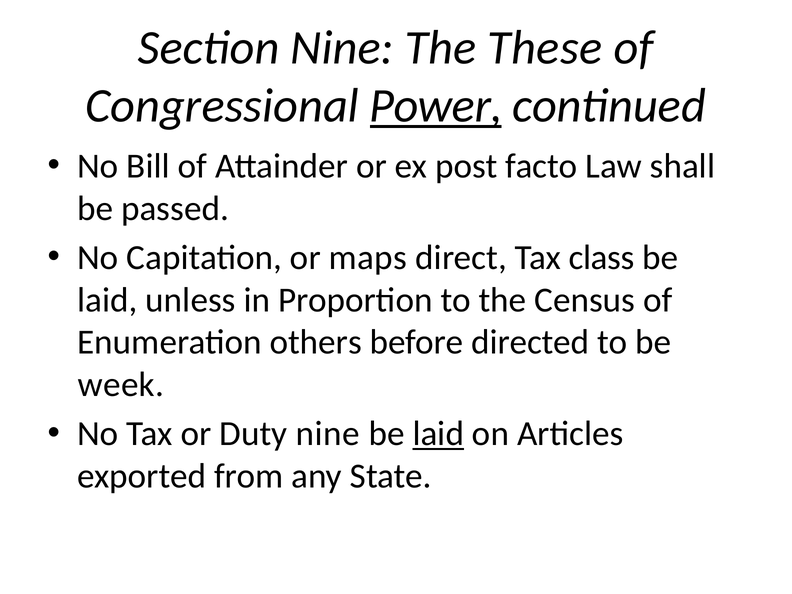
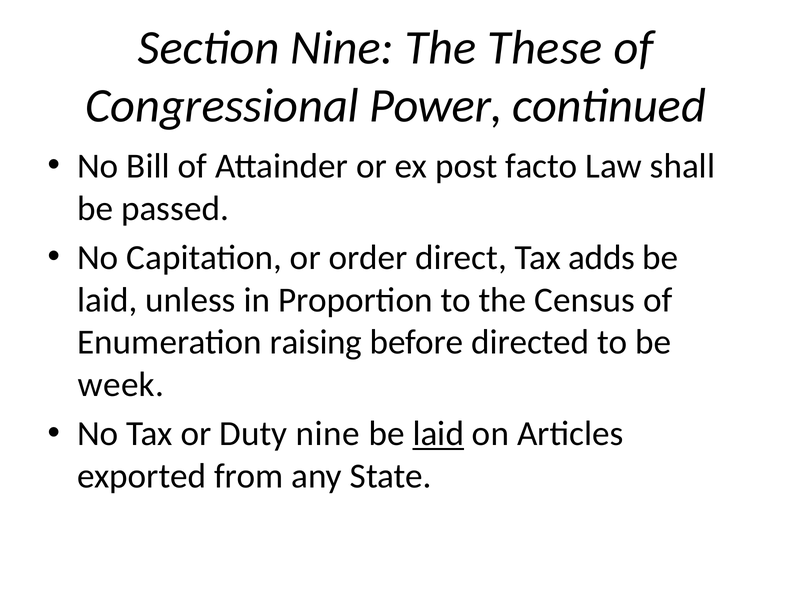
Power underline: present -> none
maps: maps -> order
class: class -> adds
others: others -> raising
